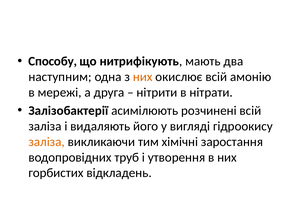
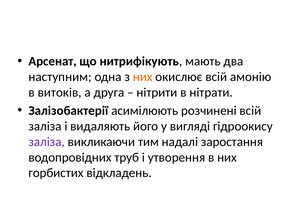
Способу: Способу -> Арсенат
мережі: мережі -> витоків
заліза at (47, 142) colour: orange -> purple
хімічні: хімічні -> надалі
